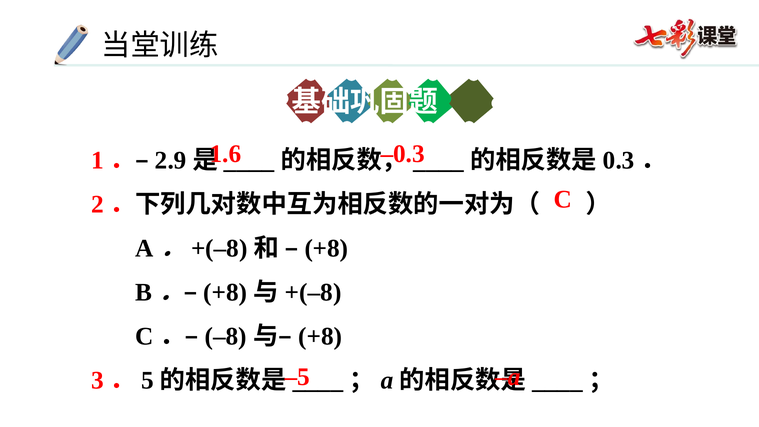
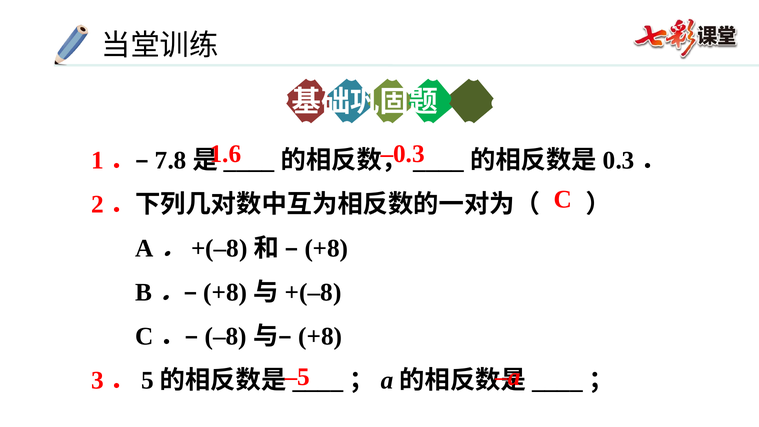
2.9: 2.9 -> 7.8
